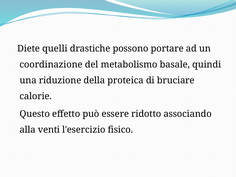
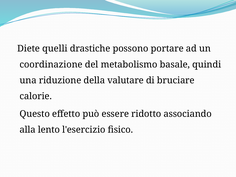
proteica: proteica -> valutare
venti: venti -> lento
